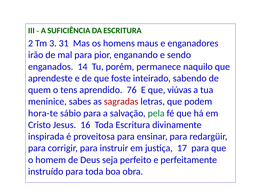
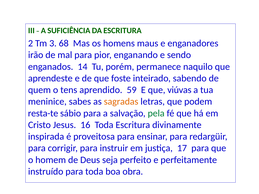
31: 31 -> 68
76: 76 -> 59
sagradas colour: red -> orange
hora-te: hora-te -> resta-te
